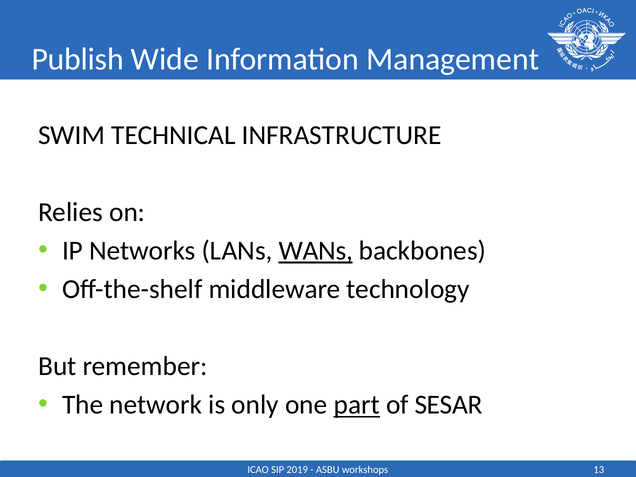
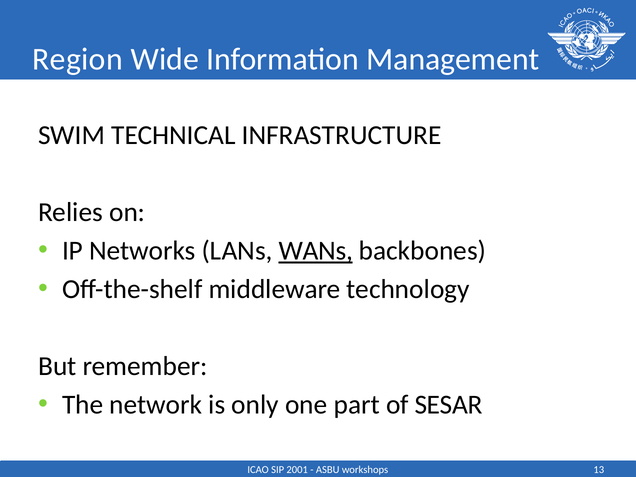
Publish: Publish -> Region
part underline: present -> none
2019: 2019 -> 2001
